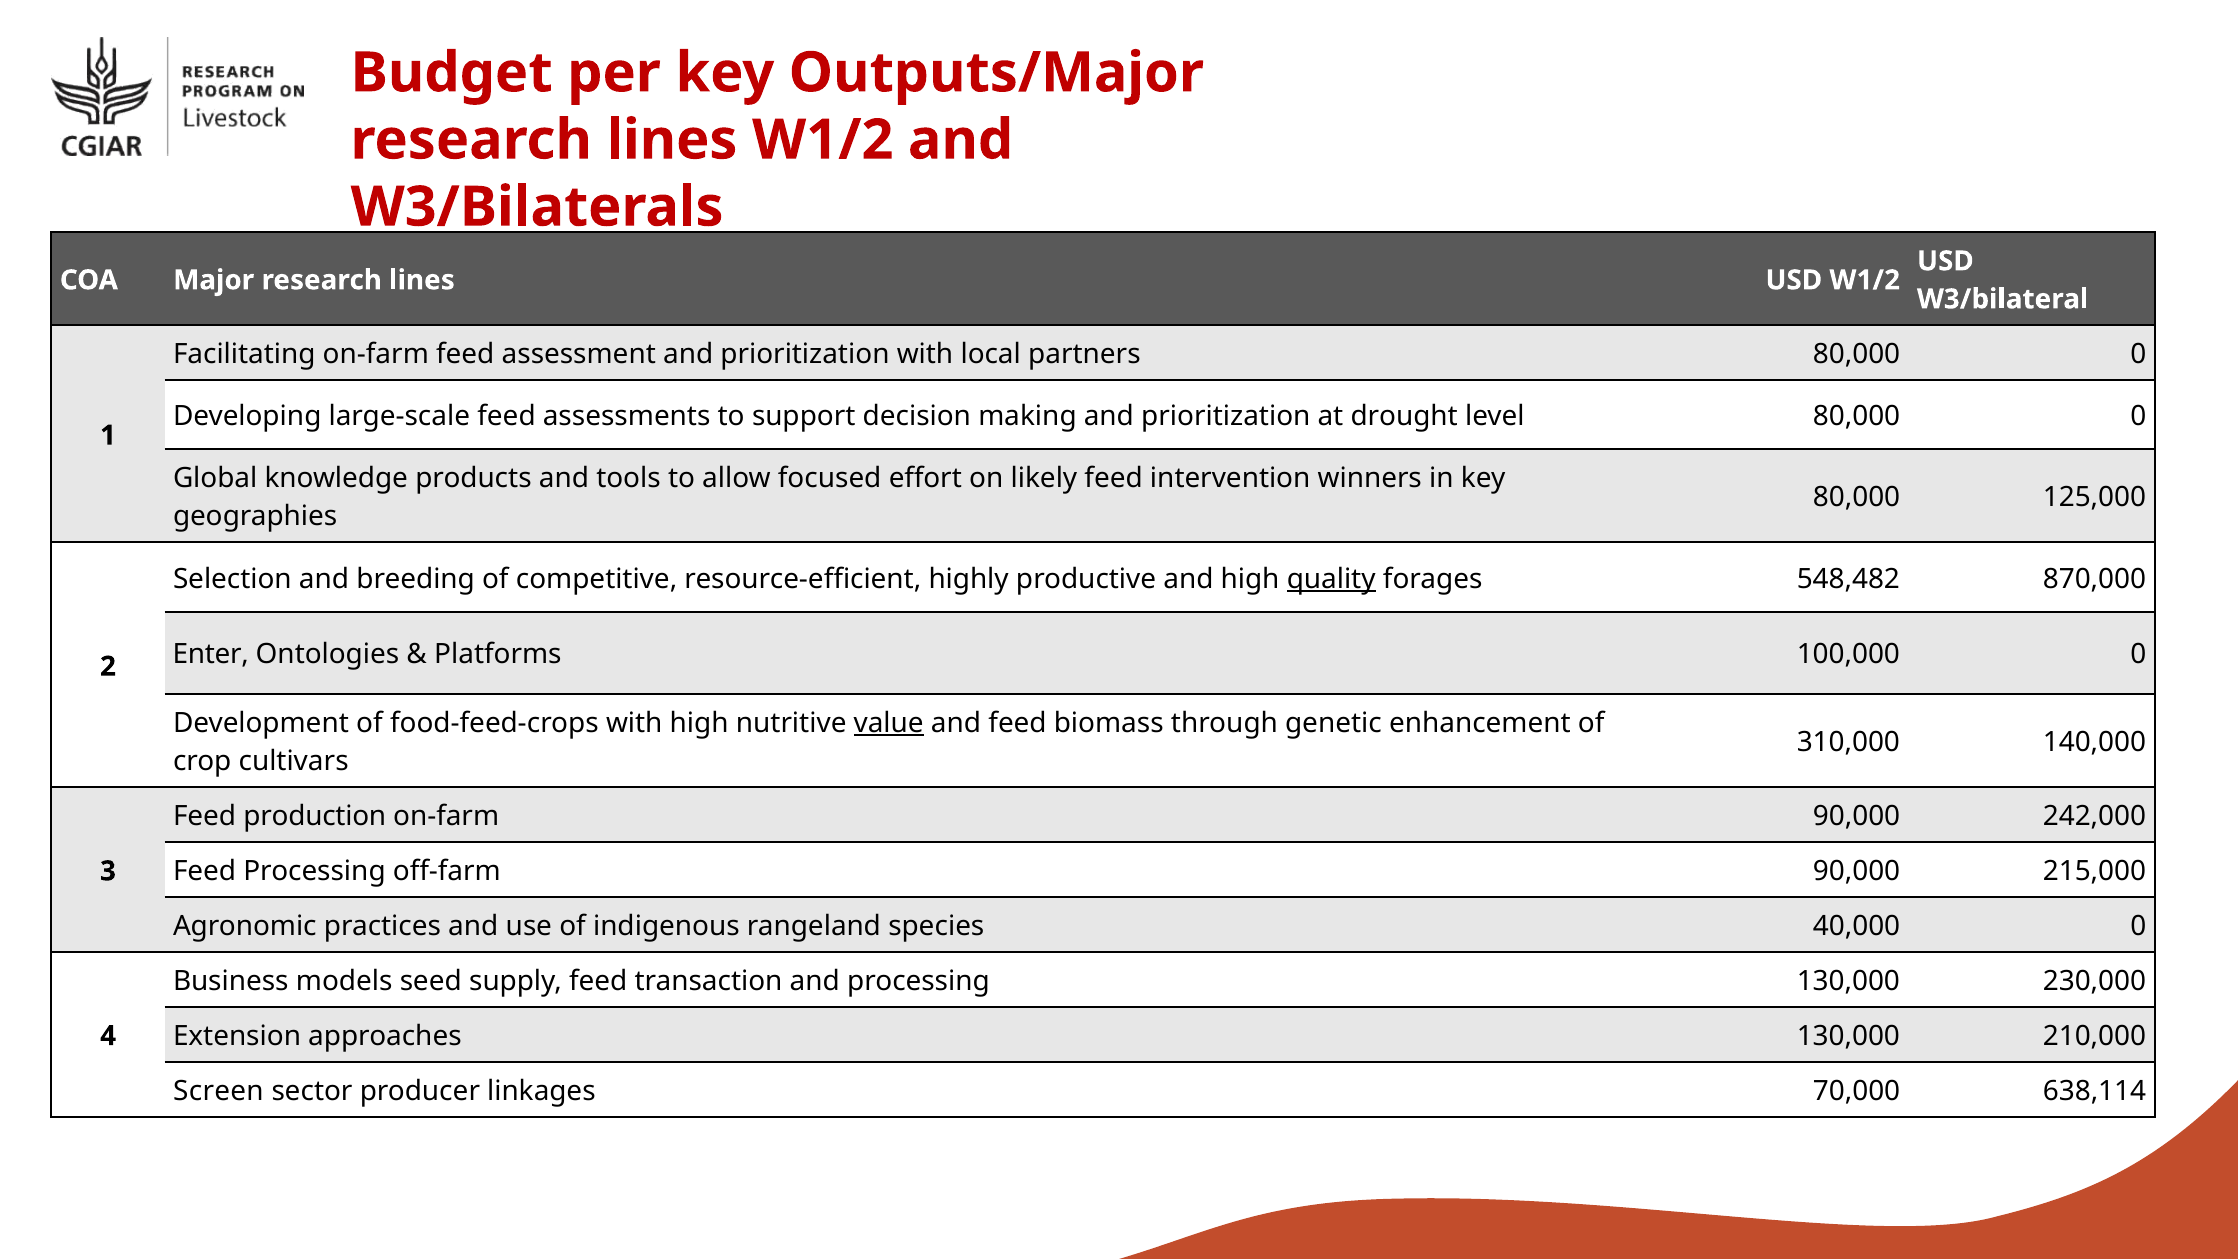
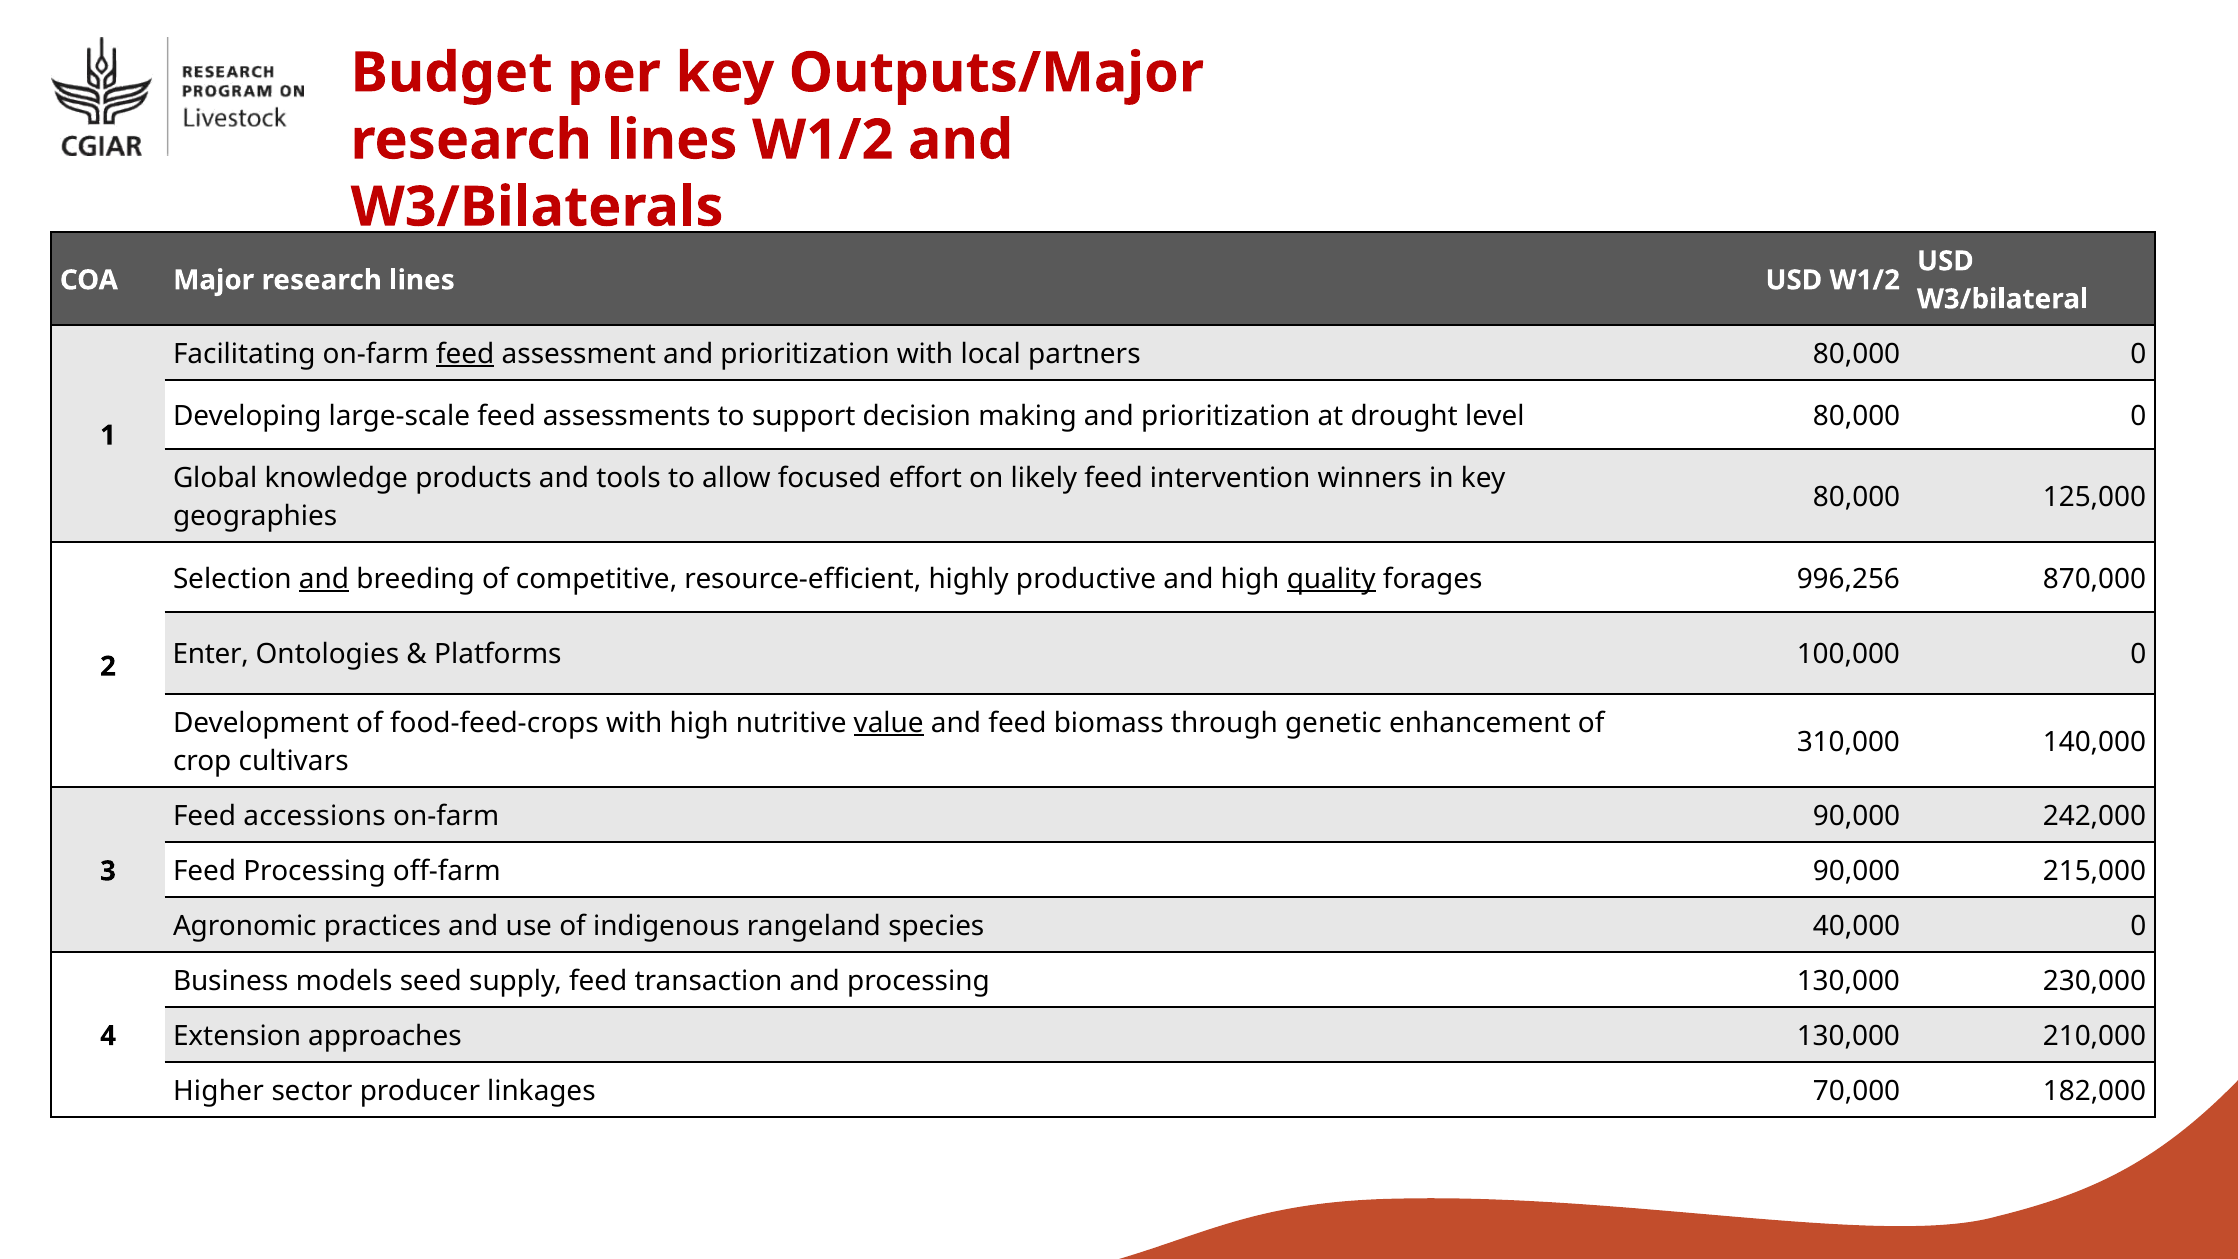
feed at (465, 354) underline: none -> present
and at (324, 579) underline: none -> present
548,482: 548,482 -> 996,256
production: production -> accessions
Screen: Screen -> Higher
638,114: 638,114 -> 182,000
